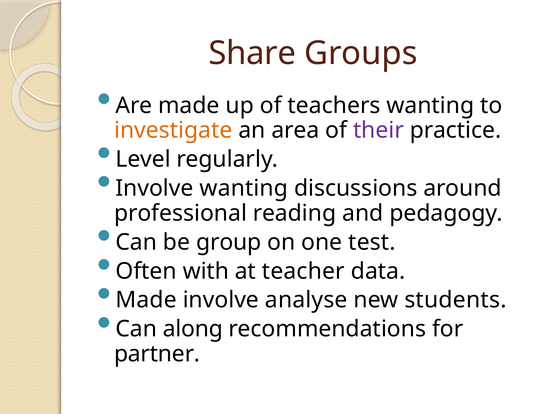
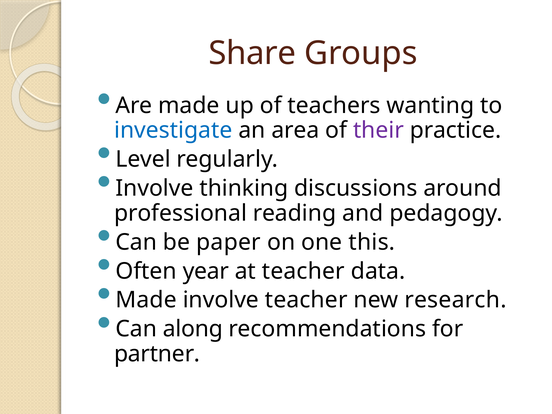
investigate colour: orange -> blue
Involve wanting: wanting -> thinking
group: group -> paper
test: test -> this
with: with -> year
involve analyse: analyse -> teacher
students: students -> research
